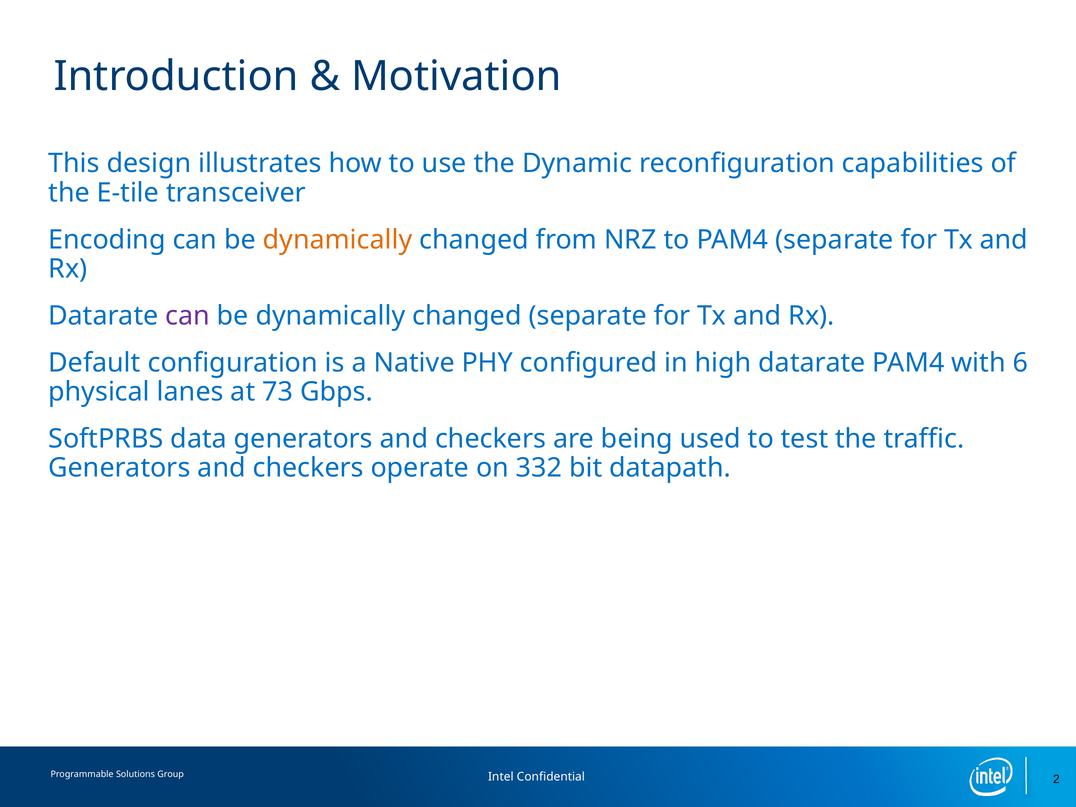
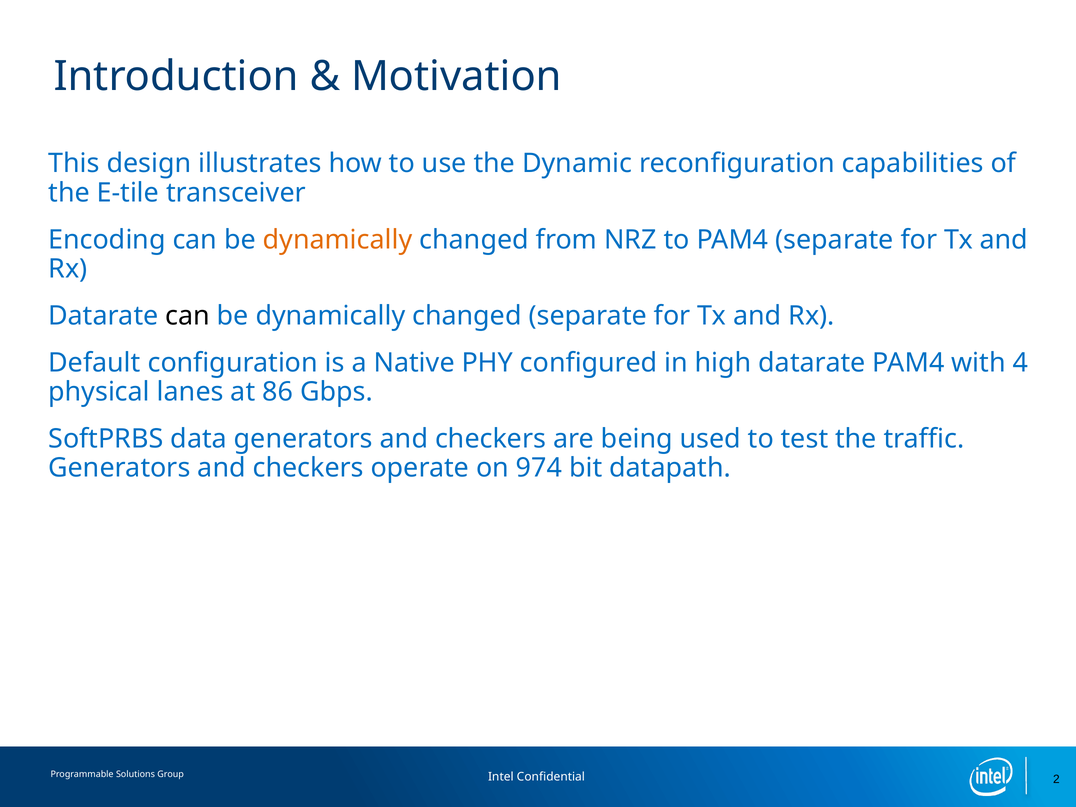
can at (188, 316) colour: purple -> black
6: 6 -> 4
73: 73 -> 86
332: 332 -> 974
